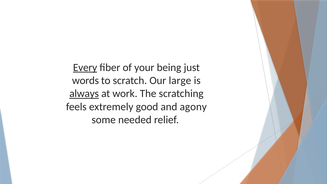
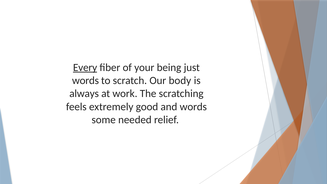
large: large -> body
always underline: present -> none
and agony: agony -> words
